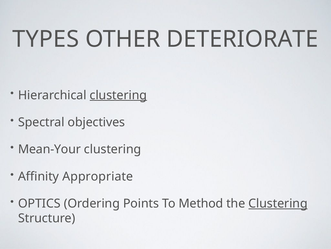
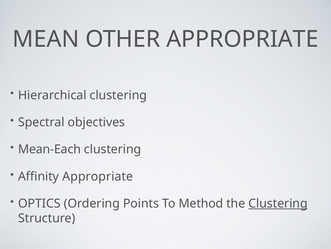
TYPES: TYPES -> MEAN
OTHER DETERIORATE: DETERIORATE -> APPROPRIATE
clustering at (118, 95) underline: present -> none
Mean-Your: Mean-Your -> Mean-Each
